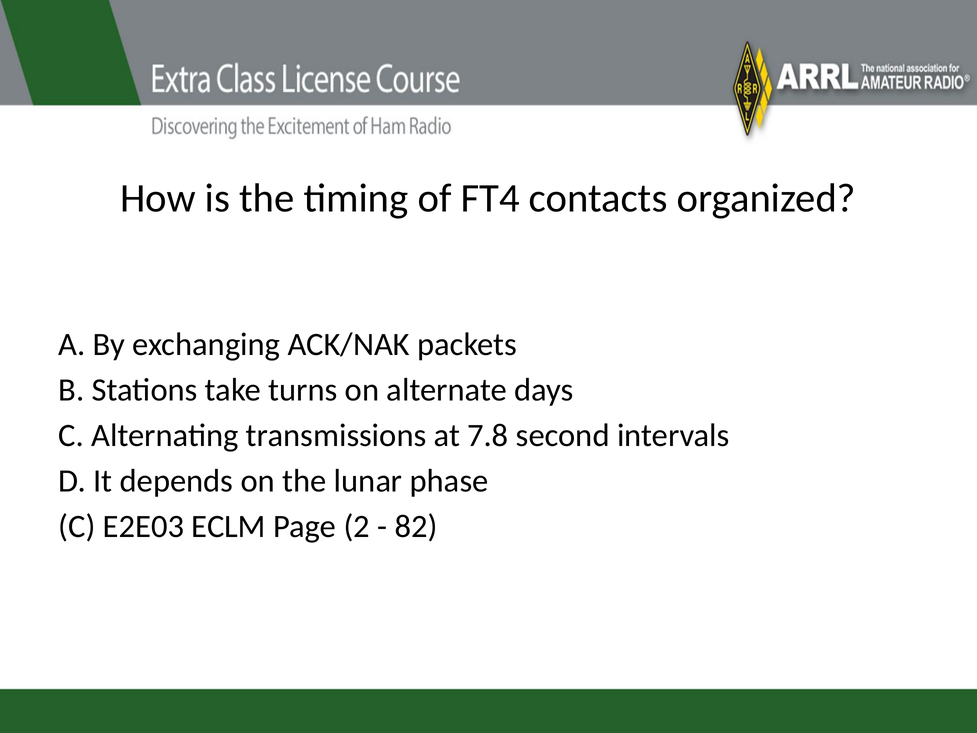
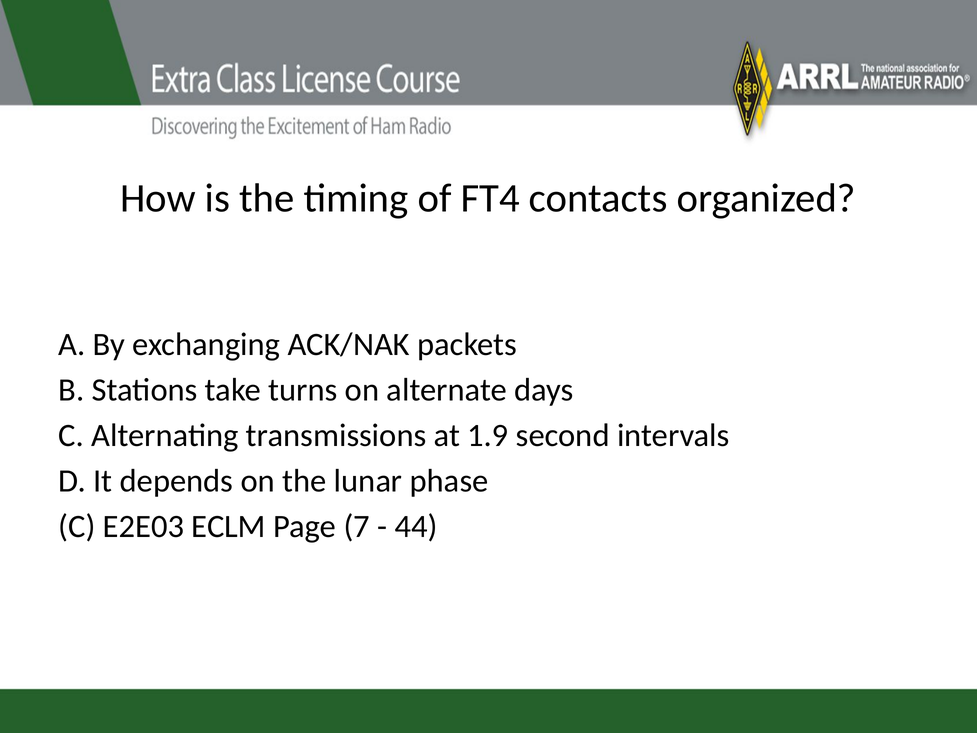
7.8: 7.8 -> 1.9
2: 2 -> 7
82: 82 -> 44
